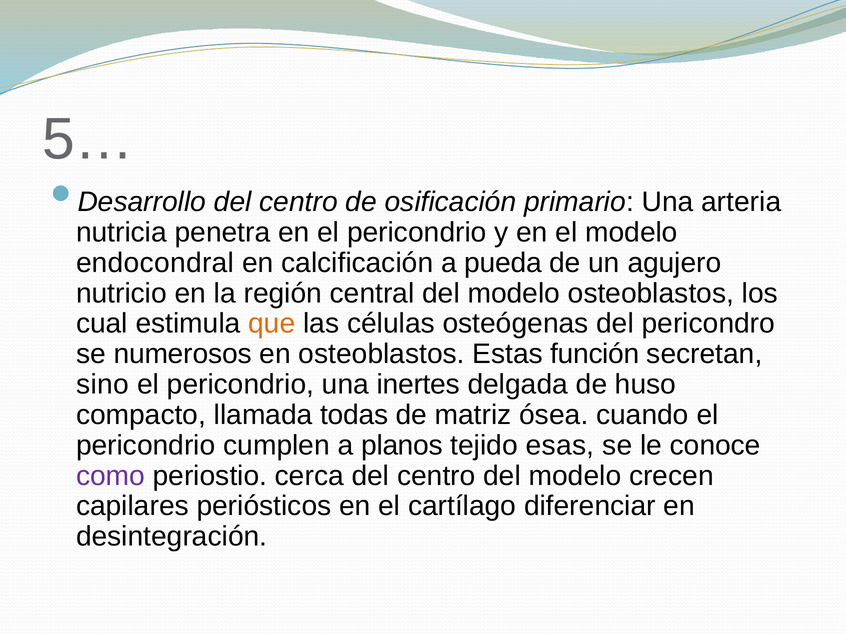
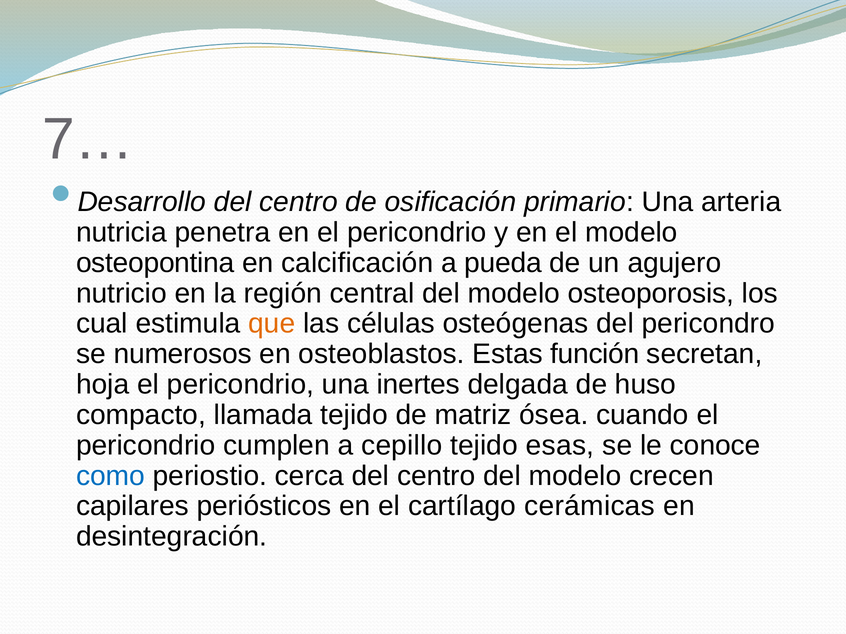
5…: 5… -> 7…
endocondral: endocondral -> osteopontina
modelo osteoblastos: osteoblastos -> osteoporosis
sino: sino -> hoja
llamada todas: todas -> tejido
planos: planos -> cepillo
como colour: purple -> blue
diferenciar: diferenciar -> cerámicas
